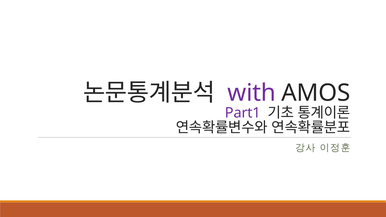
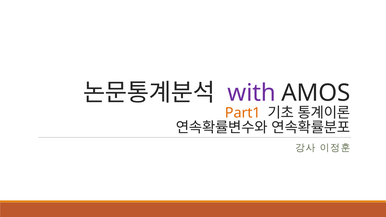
Part1 colour: purple -> orange
